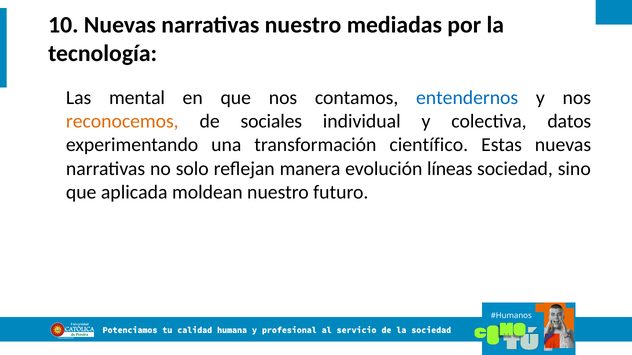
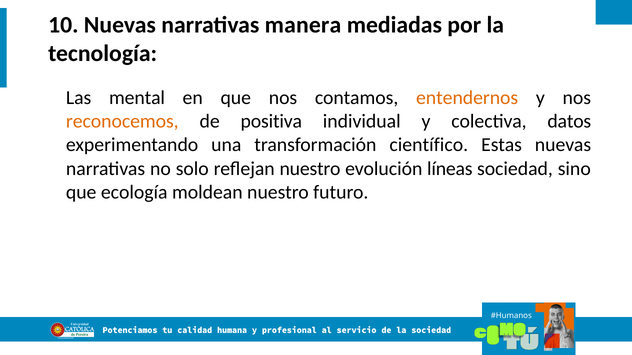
narrativas nuestro: nuestro -> manera
entendernos colour: blue -> orange
sociales: sociales -> positiva
reflejan manera: manera -> nuestro
aplicada: aplicada -> ecología
